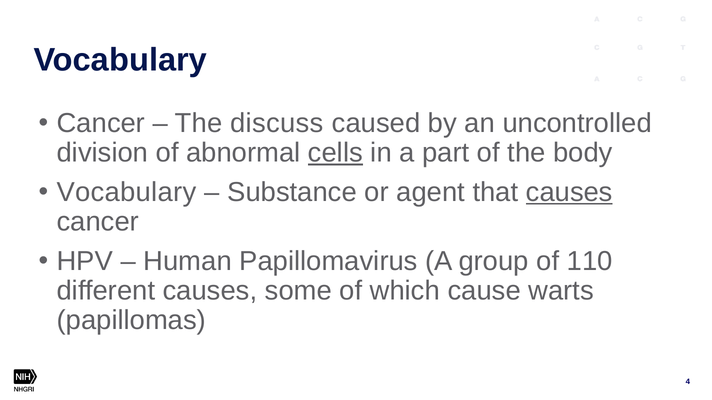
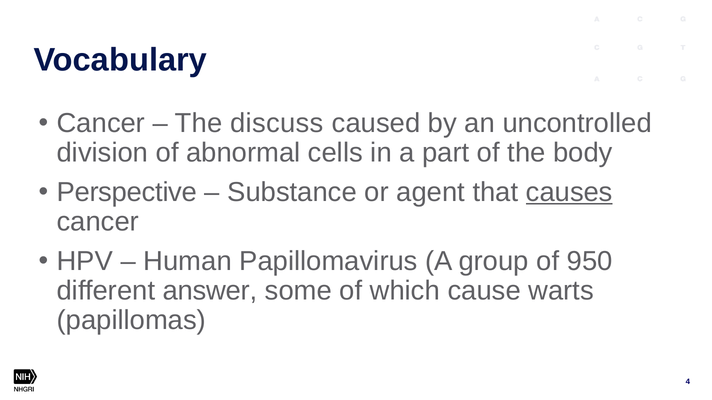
cells underline: present -> none
Vocabulary at (127, 192): Vocabulary -> Perspective
110: 110 -> 950
different causes: causes -> answer
